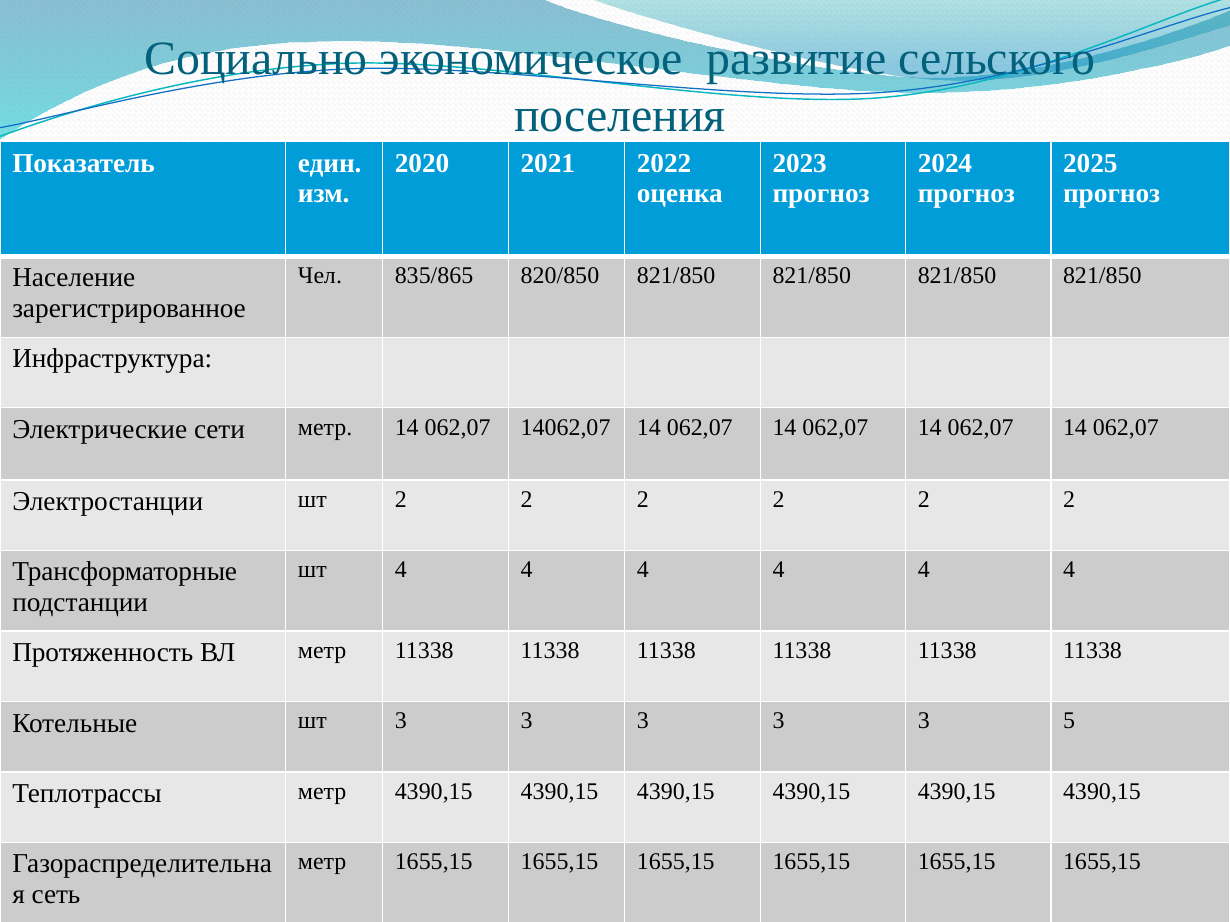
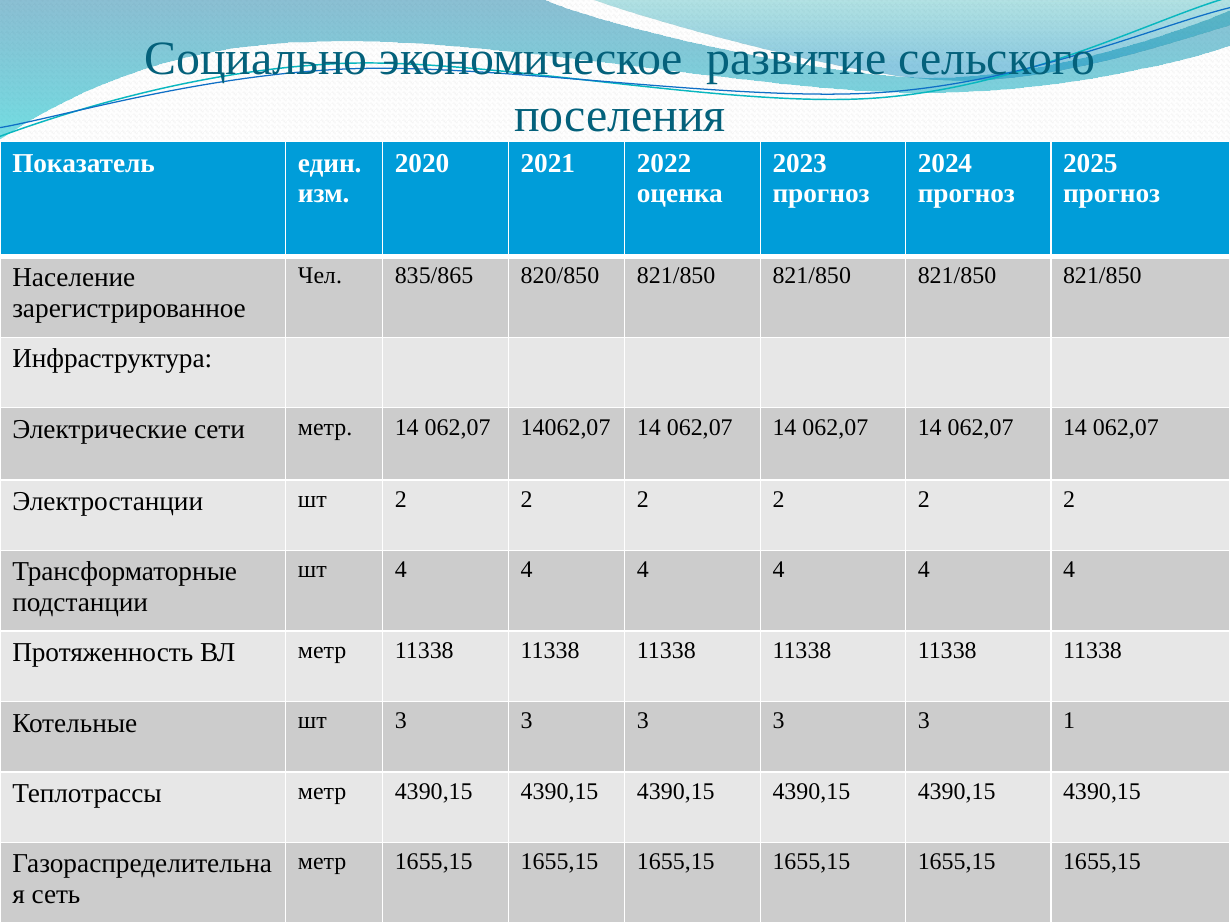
5: 5 -> 1
